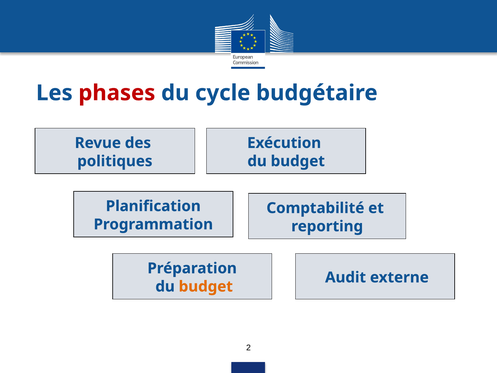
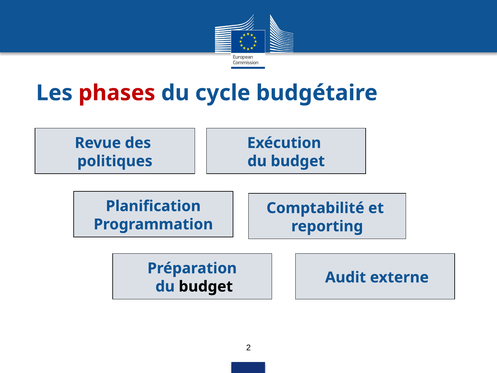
budget at (206, 286) colour: orange -> black
